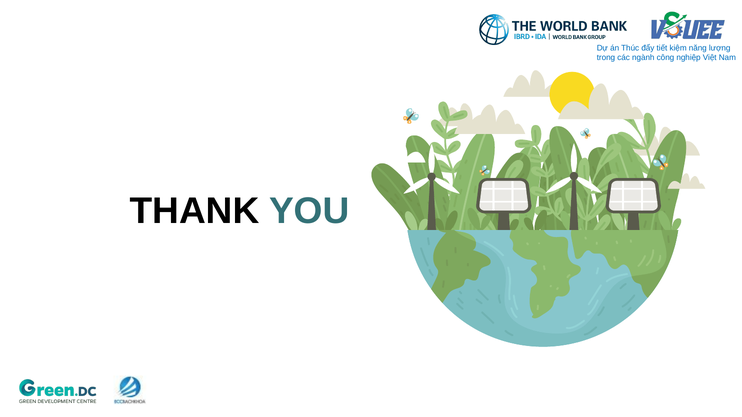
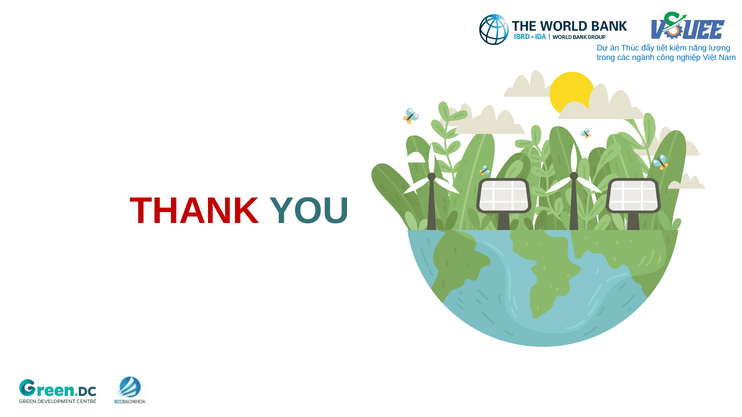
THANK colour: black -> red
